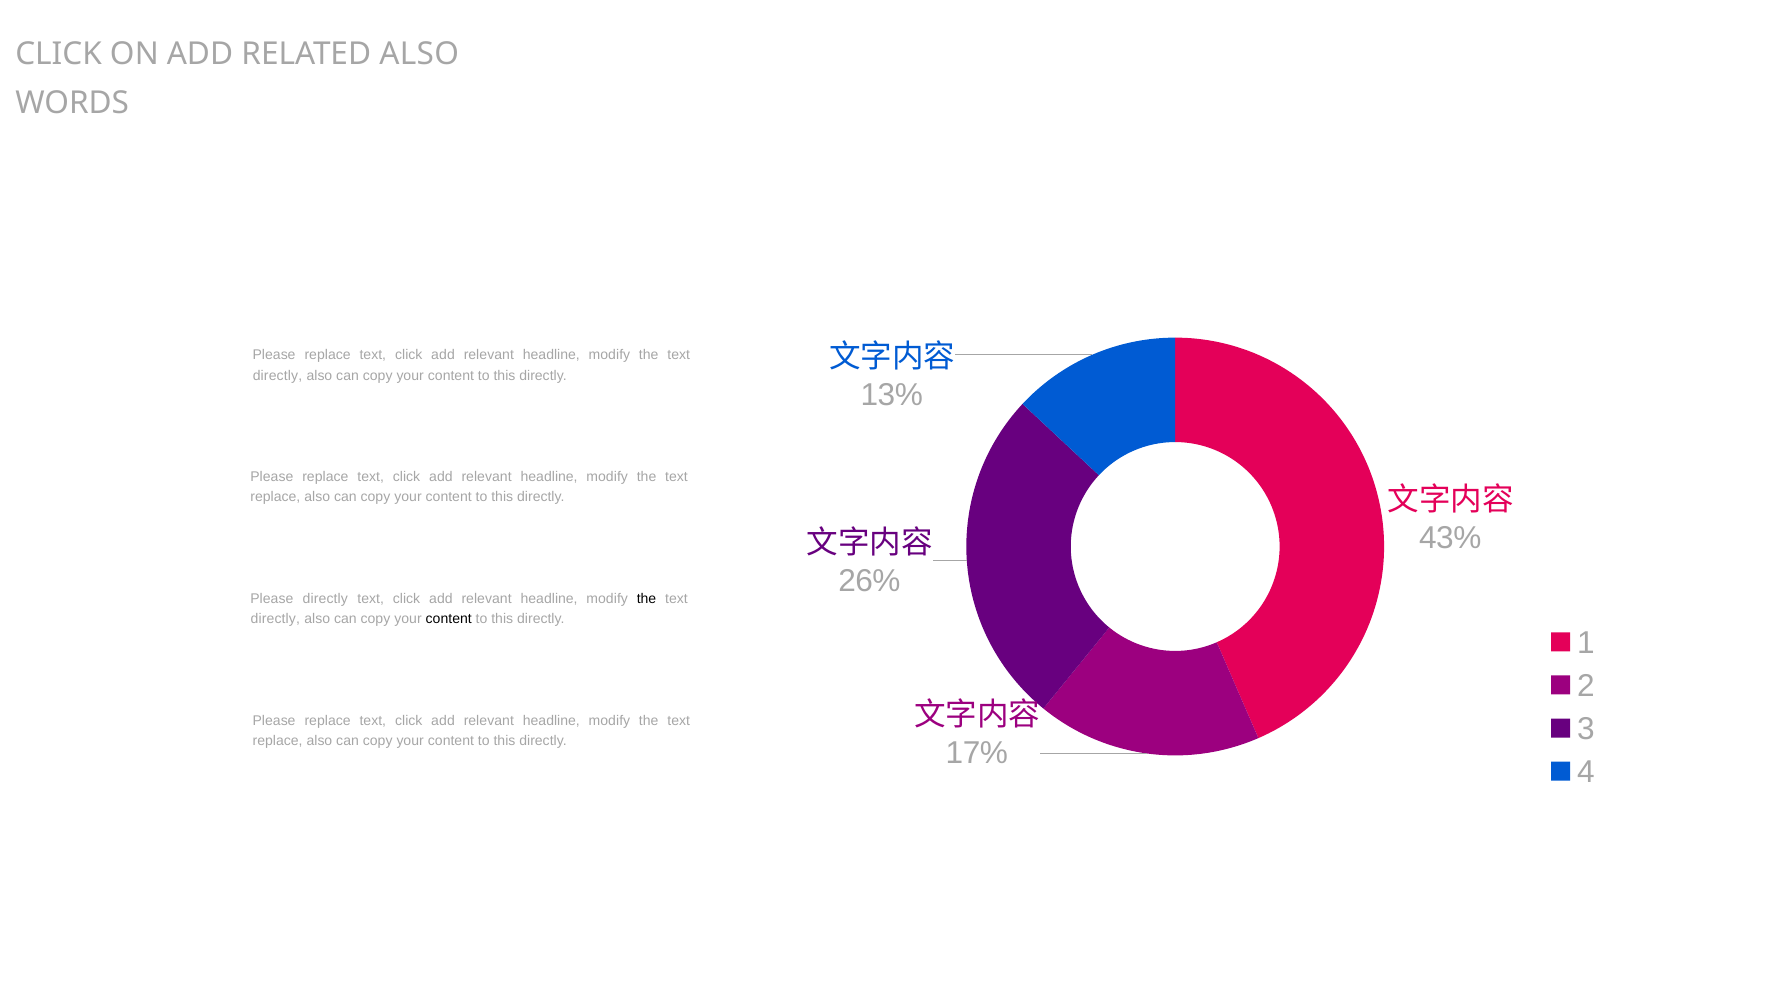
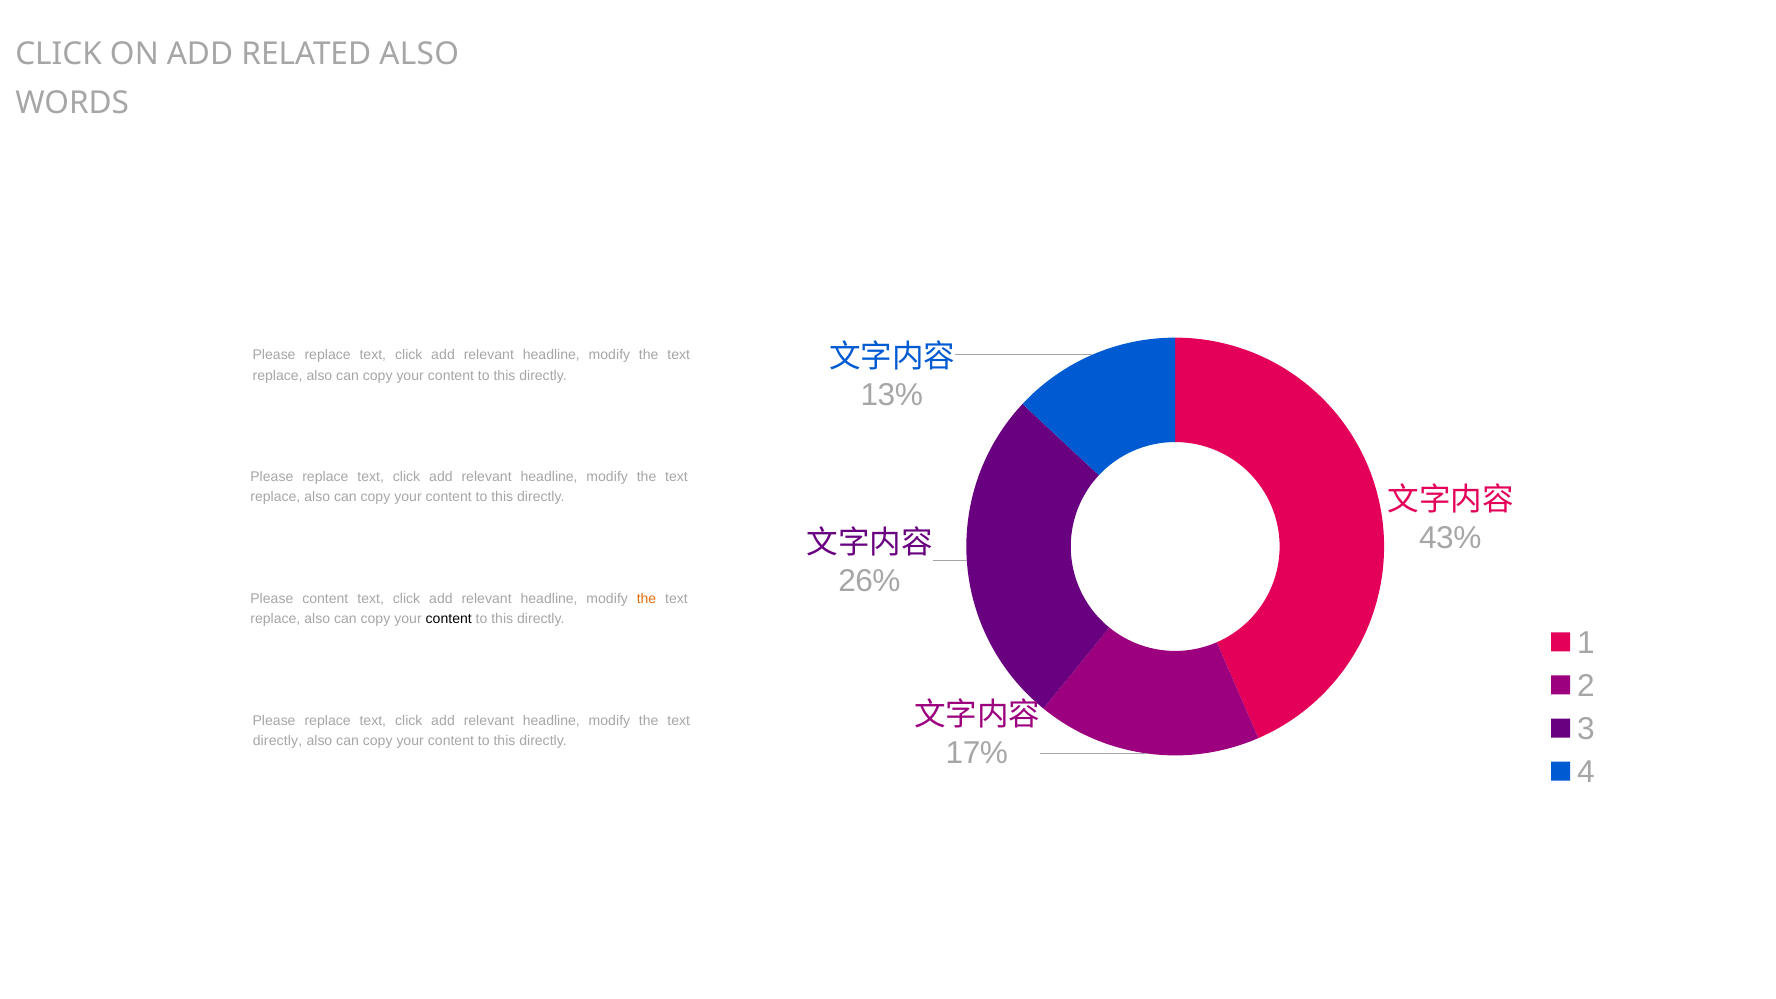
directly at (278, 375): directly -> replace
Please directly: directly -> content
the at (647, 599) colour: black -> orange
directly at (275, 619): directly -> replace
replace at (278, 741): replace -> directly
